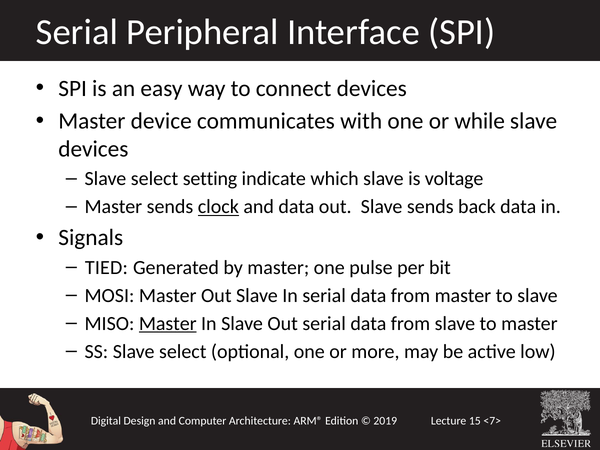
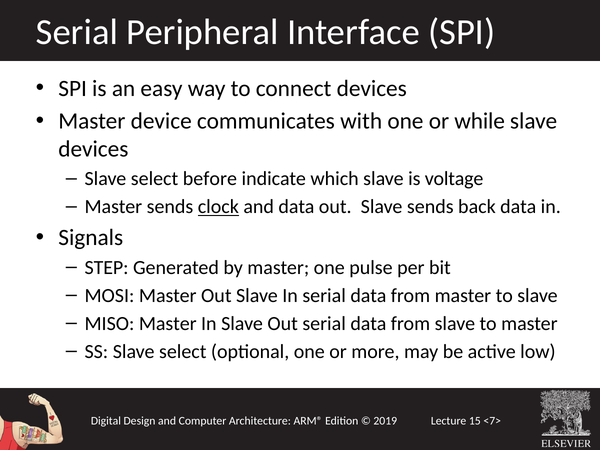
setting: setting -> before
TIED: TIED -> STEP
Master at (168, 323) underline: present -> none
